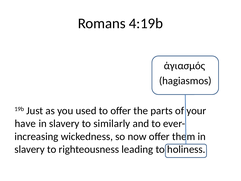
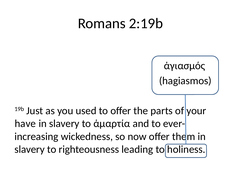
4:19b: 4:19b -> 2:19b
similarly: similarly -> ἁμαρτία
